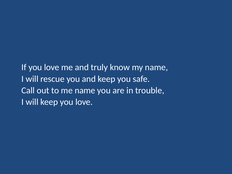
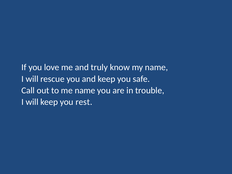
keep you love: love -> rest
